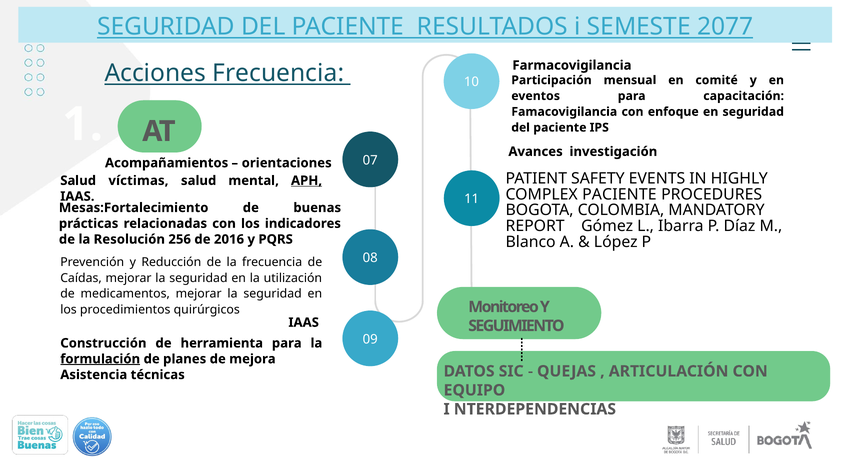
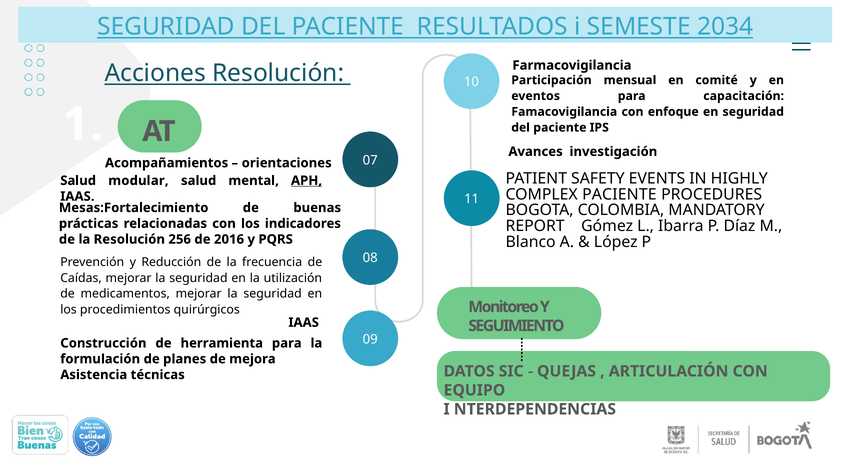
2077: 2077 -> 2034
Acciones Frecuencia: Frecuencia -> Resolución
víctimas: víctimas -> modular
formulación underline: present -> none
